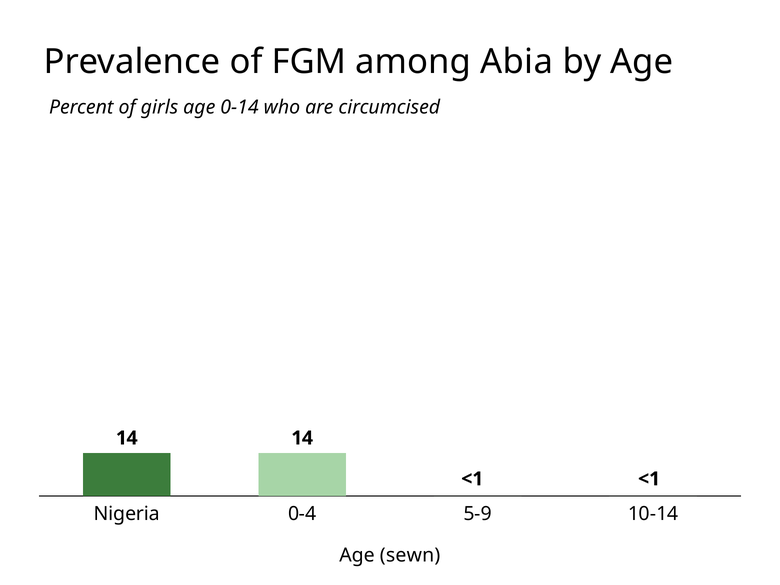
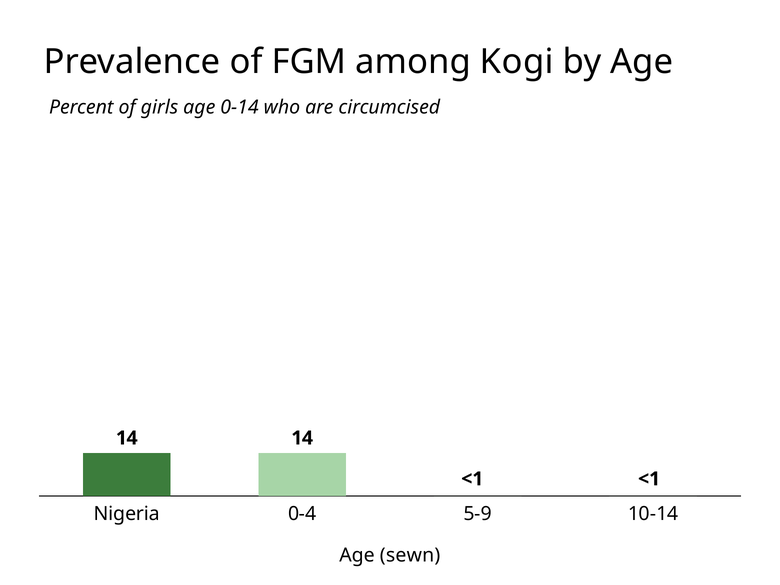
Abia: Abia -> Kogi
